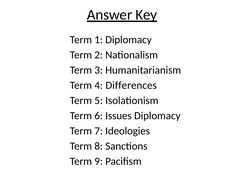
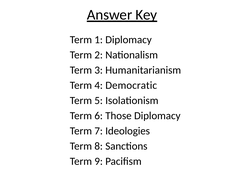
Differences: Differences -> Democratic
Issues: Issues -> Those
